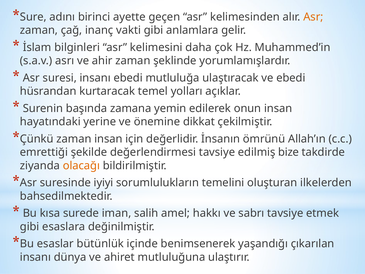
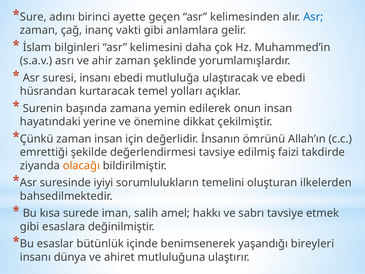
Asr at (313, 17) colour: orange -> blue
bize: bize -> faizi
çıkarılan: çıkarılan -> bireyleri
